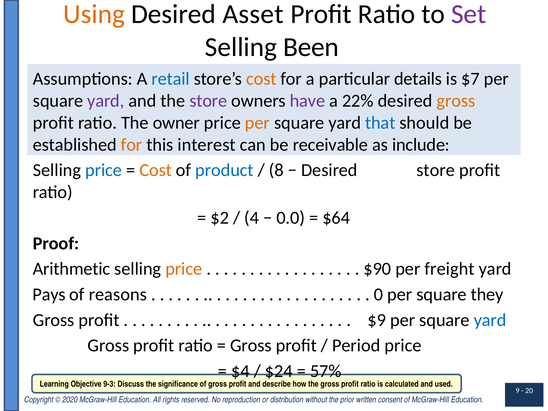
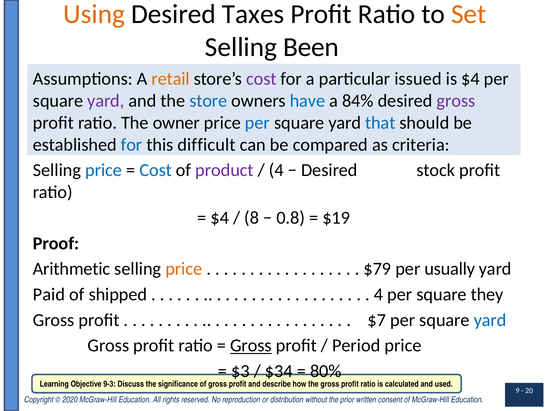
Asset: Asset -> Taxes
Set colour: purple -> orange
retail colour: blue -> orange
cost at (261, 79) colour: orange -> purple
details: details -> issued
is $7: $7 -> $4
store at (208, 101) colour: purple -> blue
have colour: purple -> blue
22%: 22% -> 84%
gross at (456, 101) colour: orange -> purple
per at (257, 123) colour: orange -> blue
for at (132, 145) colour: orange -> blue
interest: interest -> difficult
receivable: receivable -> compared
include: include -> criteria
Cost at (156, 170) colour: orange -> blue
product colour: blue -> purple
8 at (276, 170): 8 -> 4
Desired store: store -> stock
$2 at (220, 218): $2 -> $4
4: 4 -> 8
0.0: 0.0 -> 0.8
$64: $64 -> $19
$90: $90 -> $79
freight: freight -> usually
Pays: Pays -> Paid
reasons: reasons -> shipped
0 at (378, 294): 0 -> 4
$9: $9 -> $7
Gross at (251, 346) underline: none -> present
$4: $4 -> $3
$24: $24 -> $34
57%: 57% -> 80%
